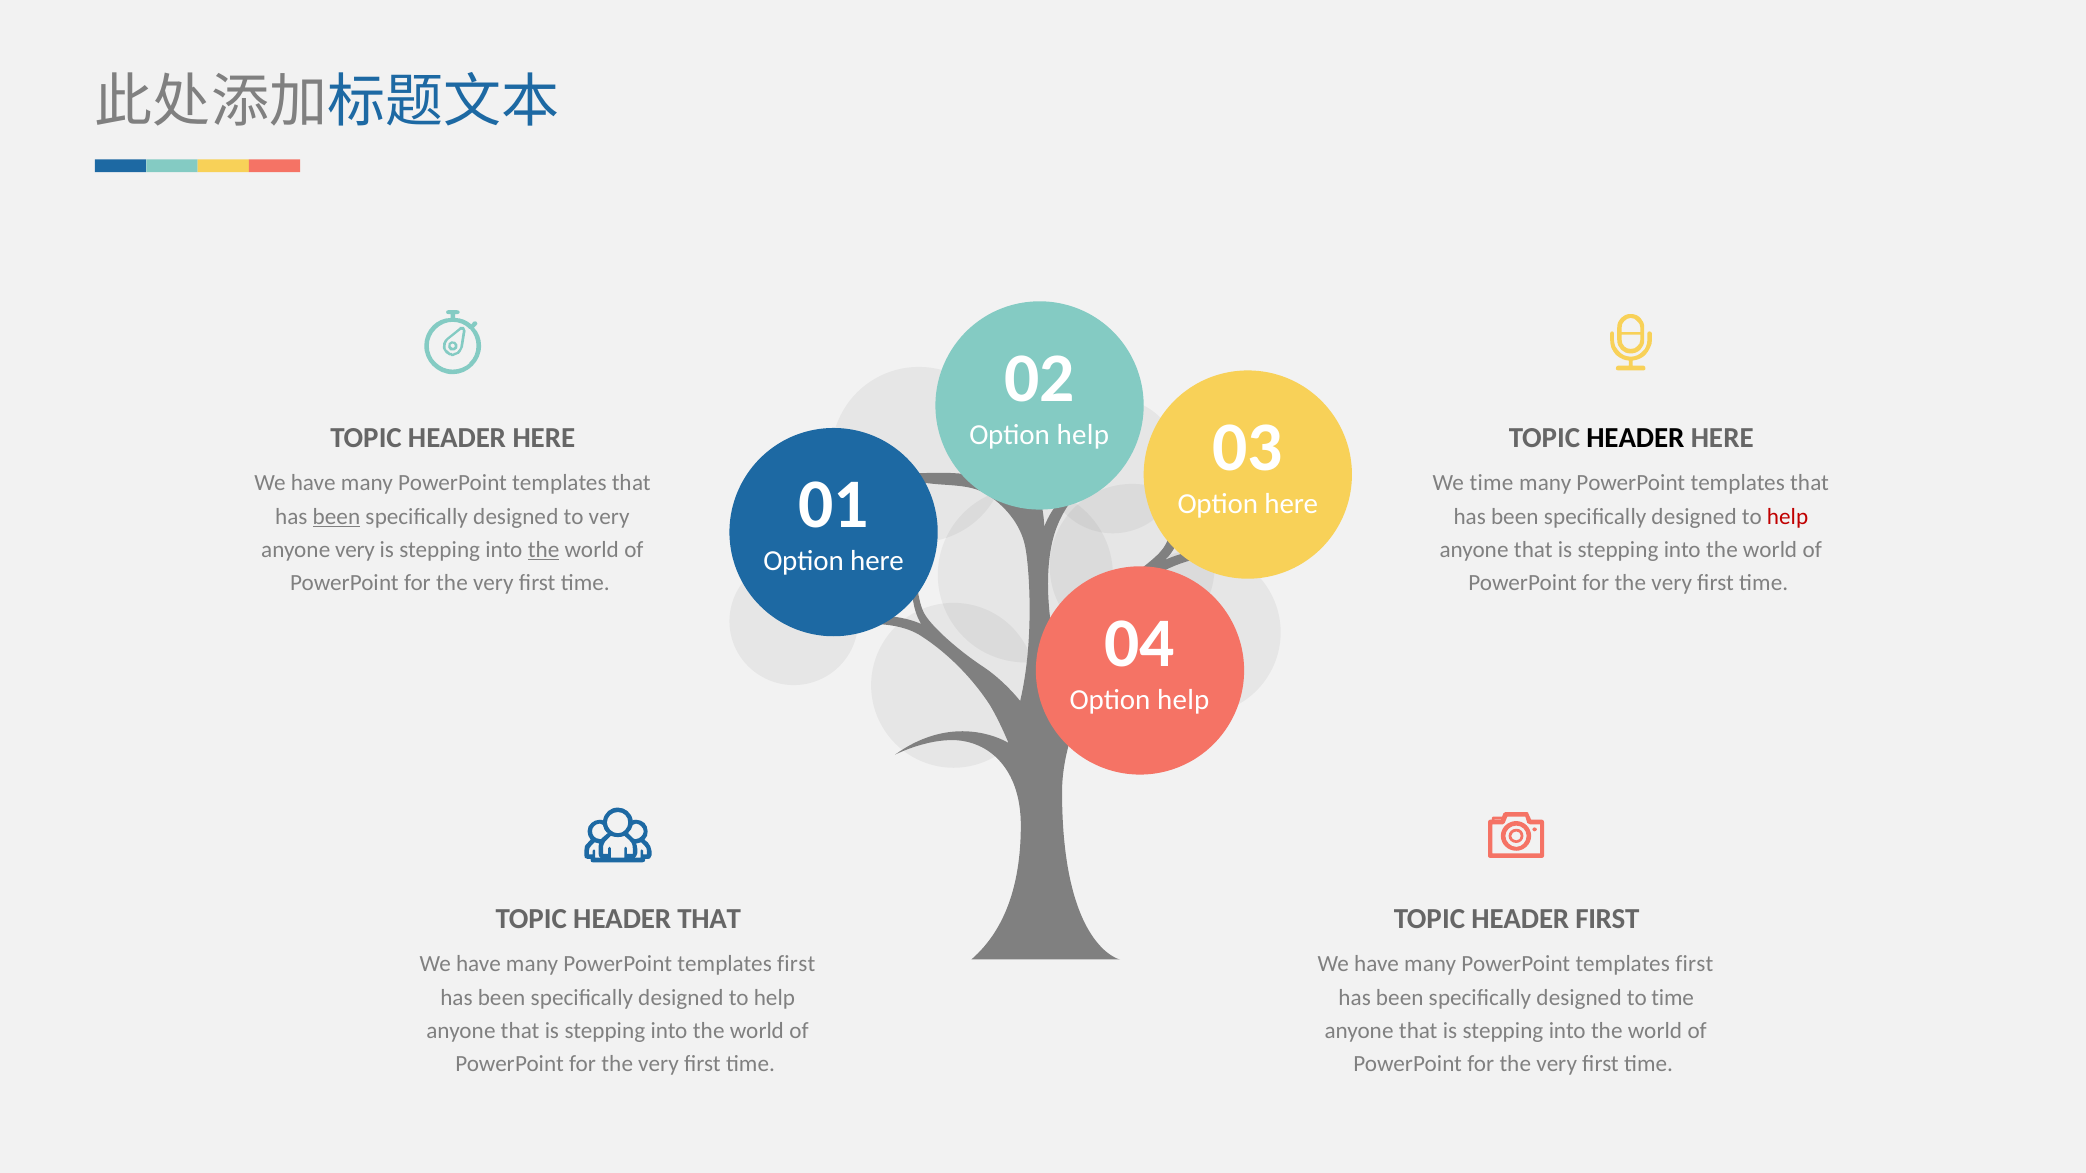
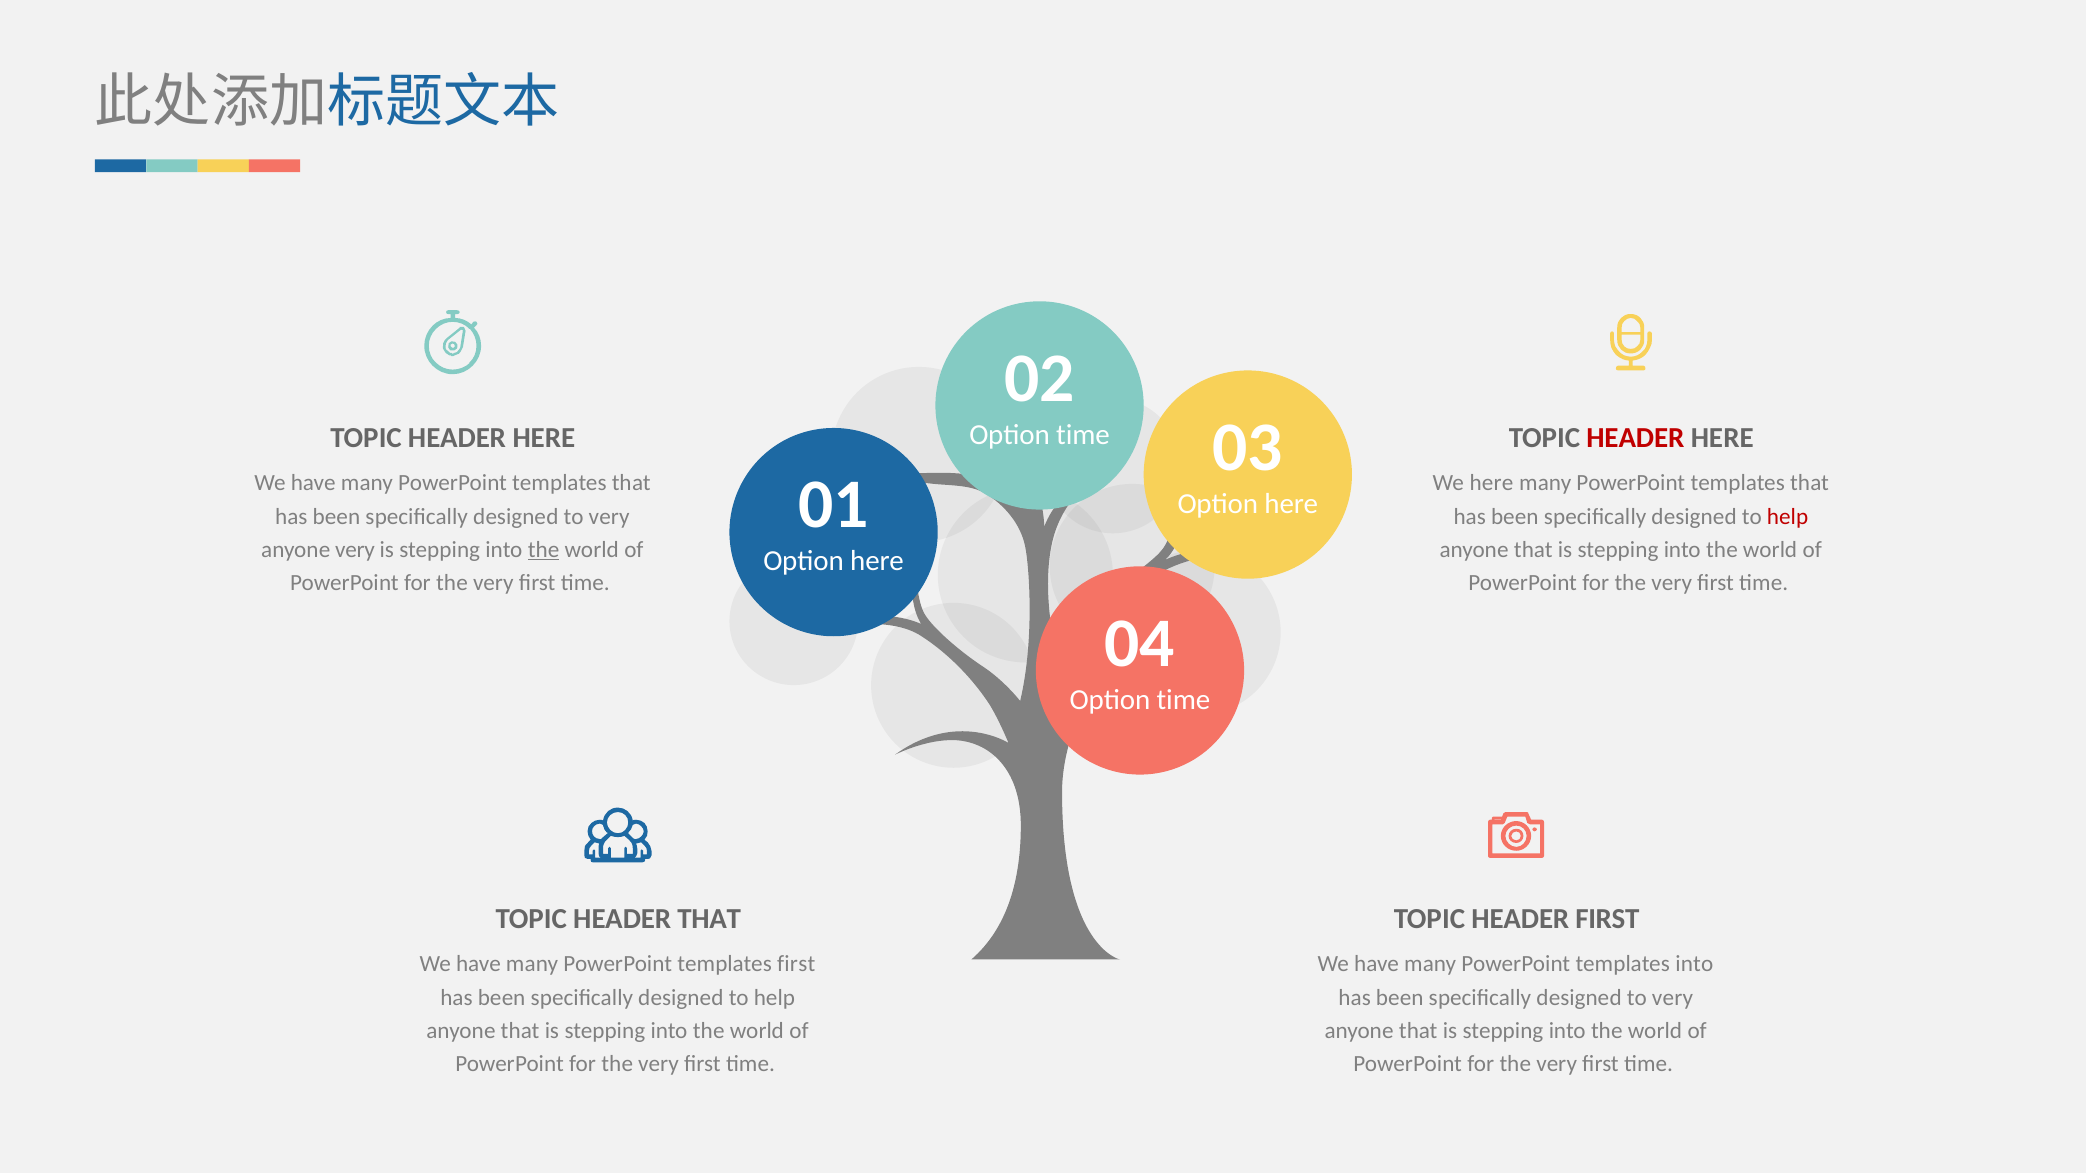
help at (1083, 435): help -> time
HEADER at (1635, 438) colour: black -> red
We time: time -> here
been at (336, 517) underline: present -> none
help at (1183, 700): help -> time
first at (1694, 965): first -> into
time at (1673, 998): time -> very
